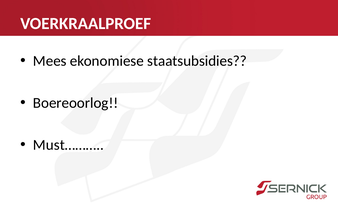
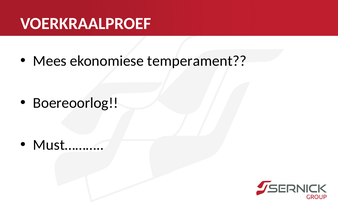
staatsubsidies: staatsubsidies -> temperament
